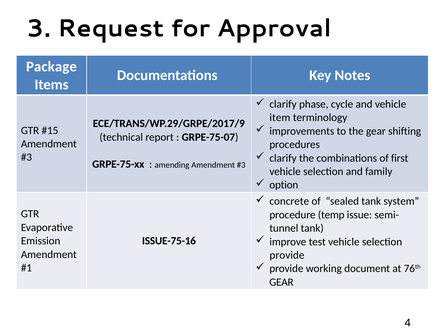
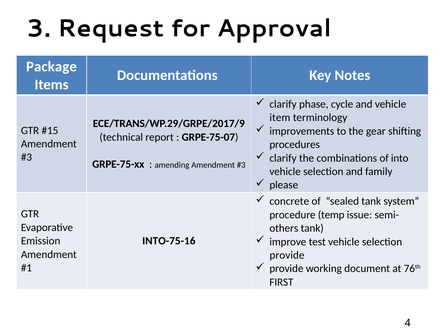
first: first -> into
option: option -> please
tunnel: tunnel -> others
ISSUE-75-16: ISSUE-75-16 -> INTO-75-16
GEAR at (281, 282): GEAR -> FIRST
